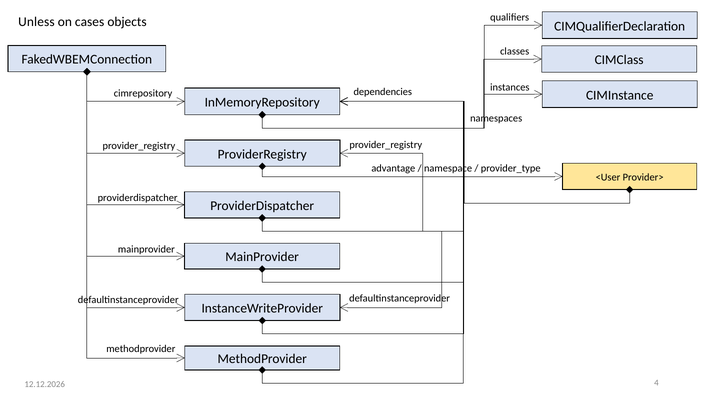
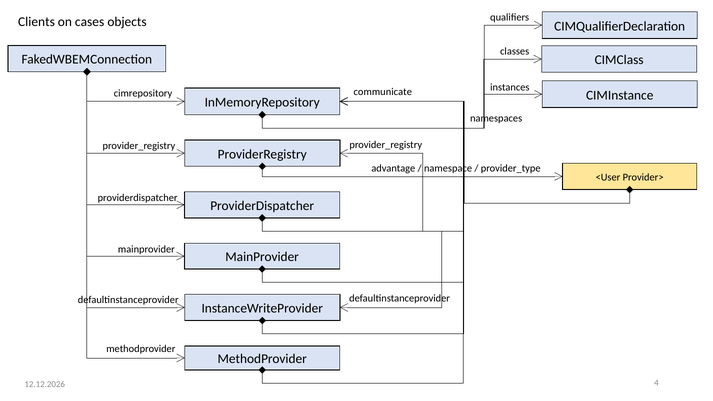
Unless: Unless -> Clients
dependencies: dependencies -> communicate
